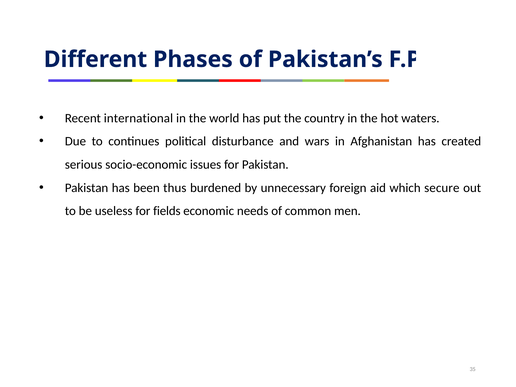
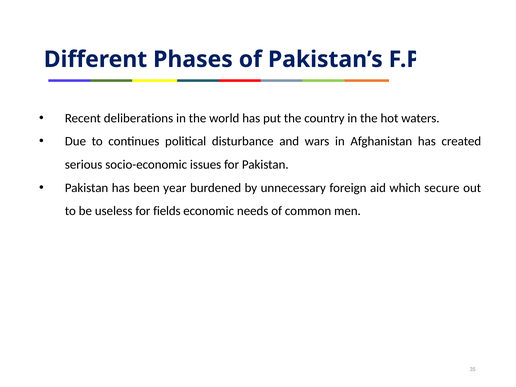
international: international -> deliberations
thus: thus -> year
